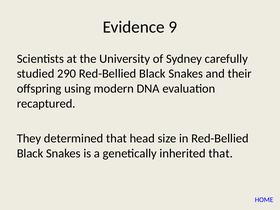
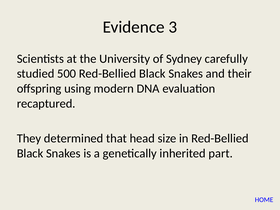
9: 9 -> 3
290: 290 -> 500
inherited that: that -> part
